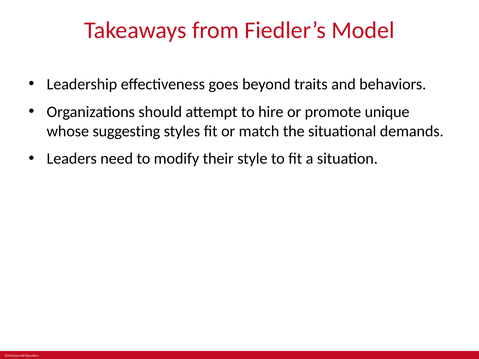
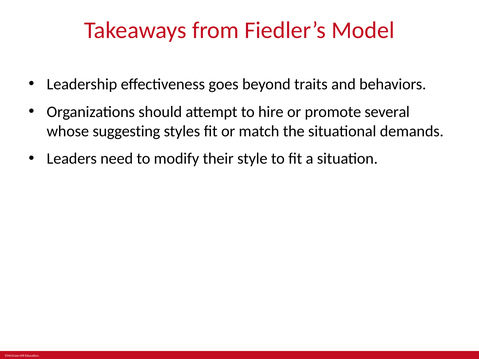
unique: unique -> several
